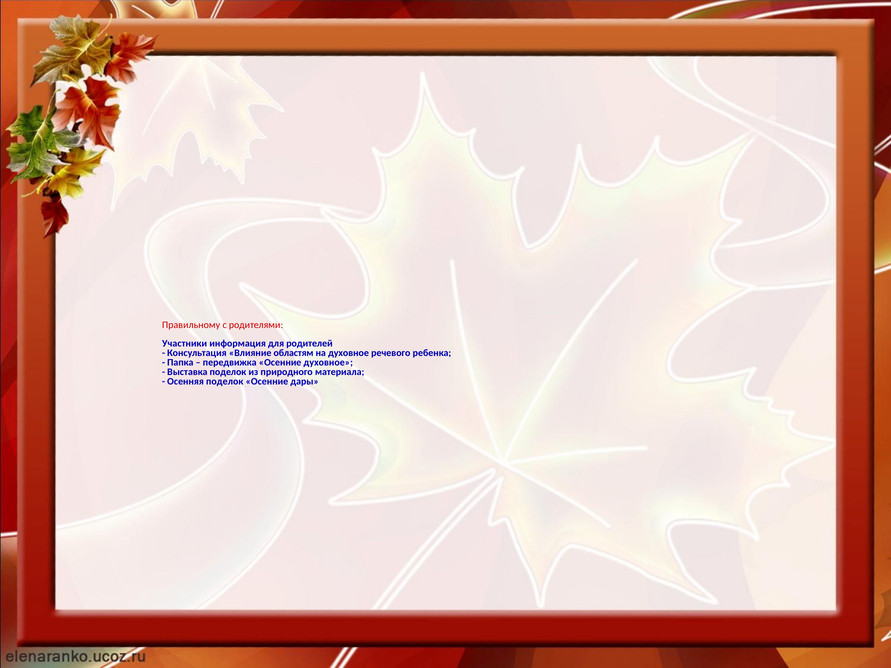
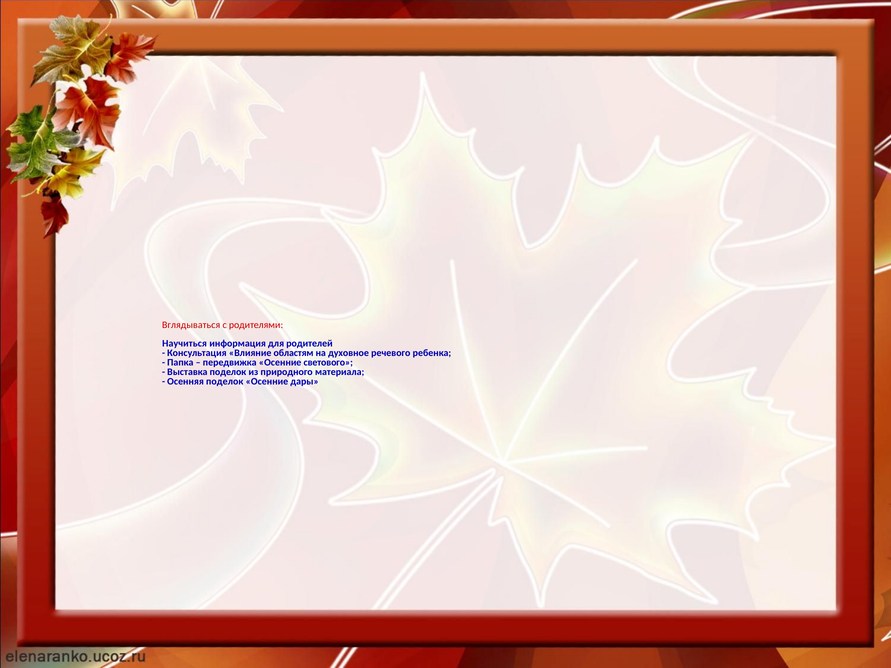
Правильному: Правильному -> Вглядываться
Участники: Участники -> Научиться
Осенние духовное: духовное -> светового
